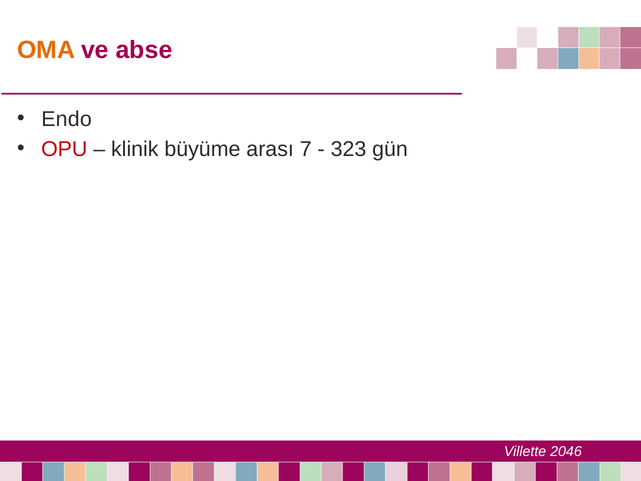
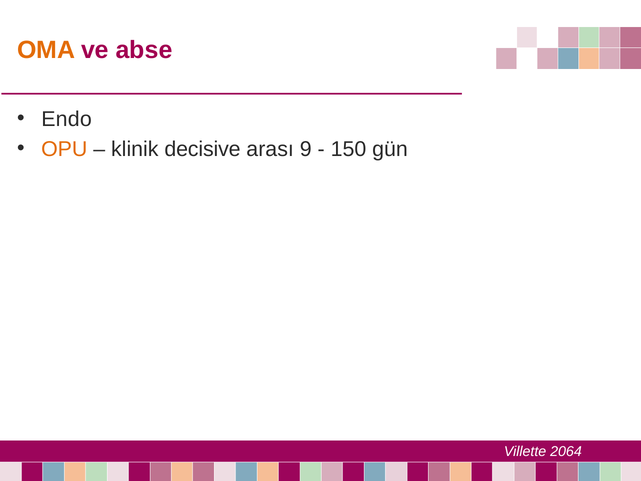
OPU colour: red -> orange
büyüme: büyüme -> decisive
7: 7 -> 9
323: 323 -> 150
2046: 2046 -> 2064
